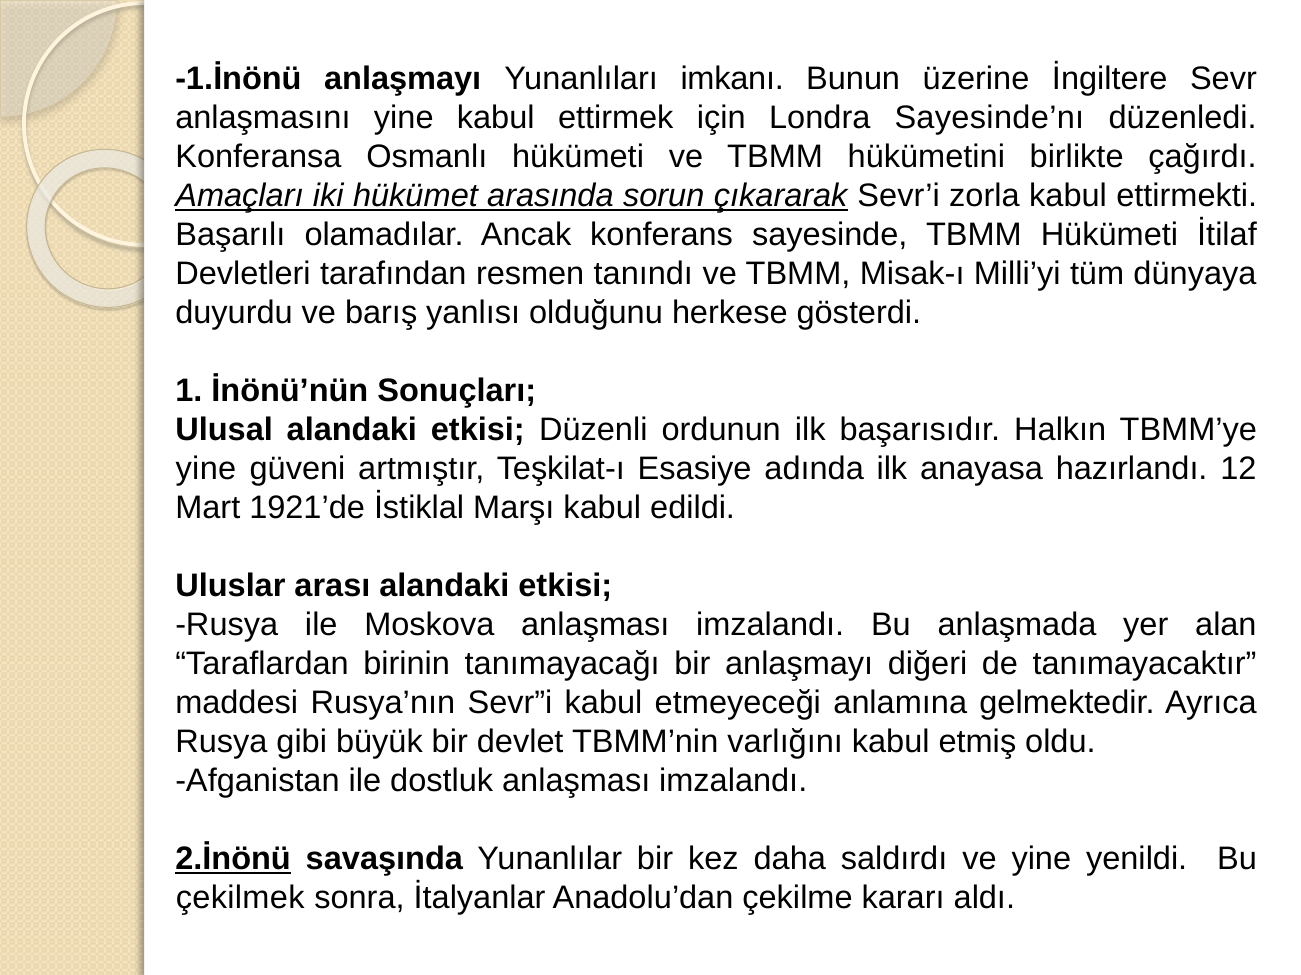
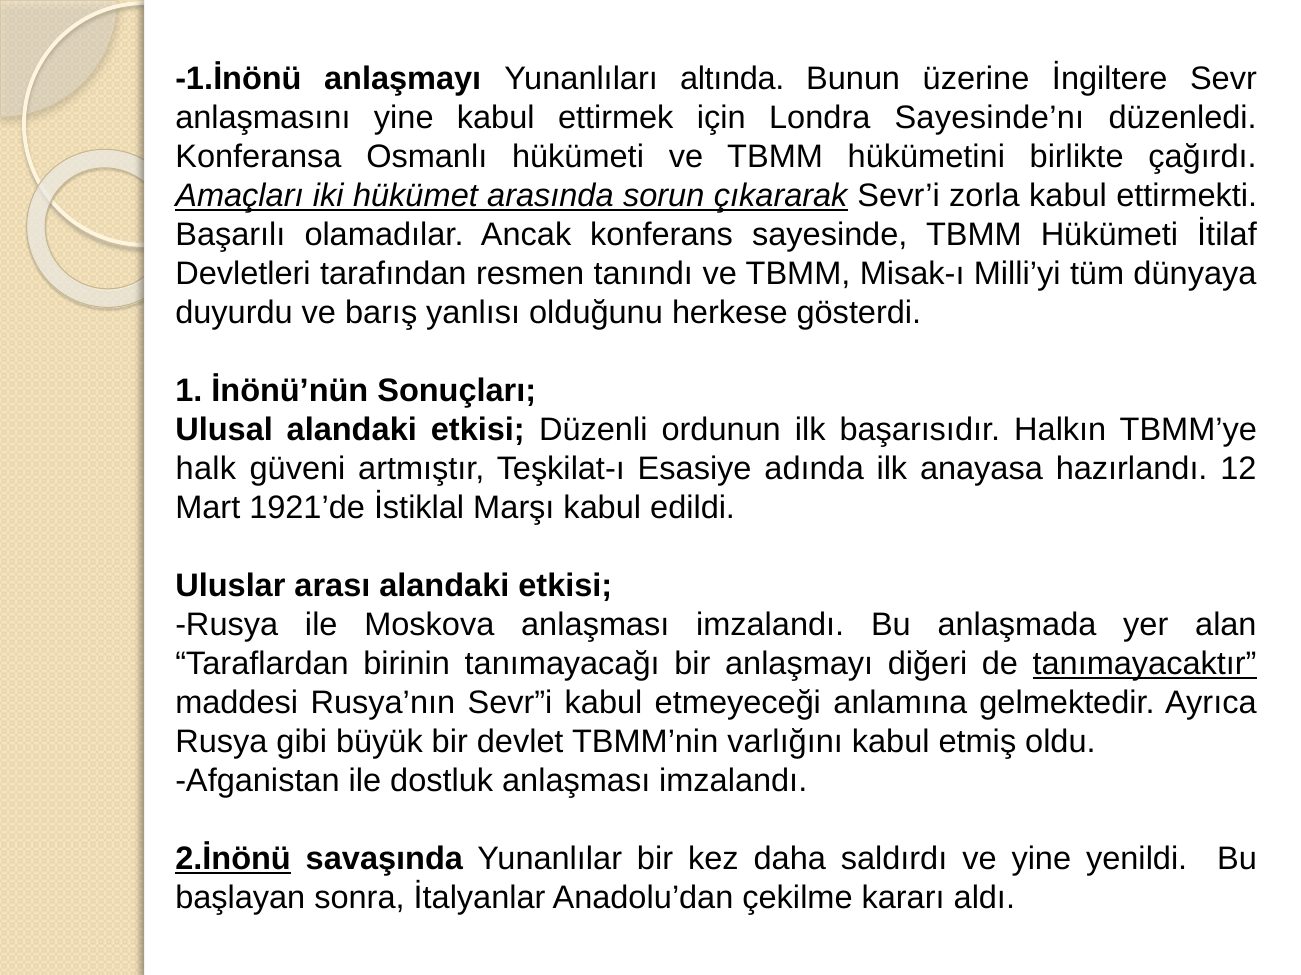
imkanı: imkanı -> altında
yine at (206, 469): yine -> halk
tanımayacaktır underline: none -> present
çekilmek: çekilmek -> başlayan
